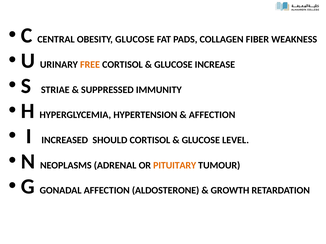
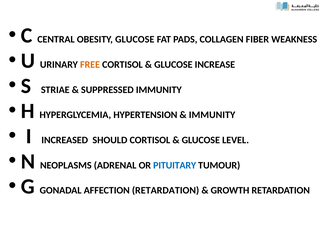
AFFECTION at (212, 115): AFFECTION -> IMMUNITY
PITUITARY colour: orange -> blue
AFFECTION ALDOSTERONE: ALDOSTERONE -> RETARDATION
